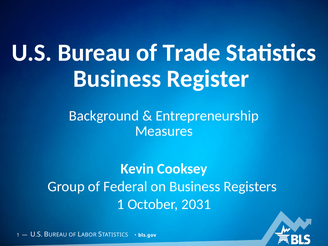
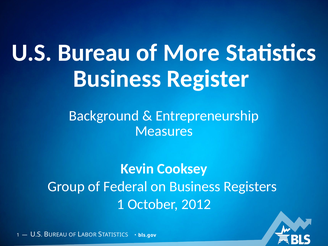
Trade: Trade -> More
2031: 2031 -> 2012
